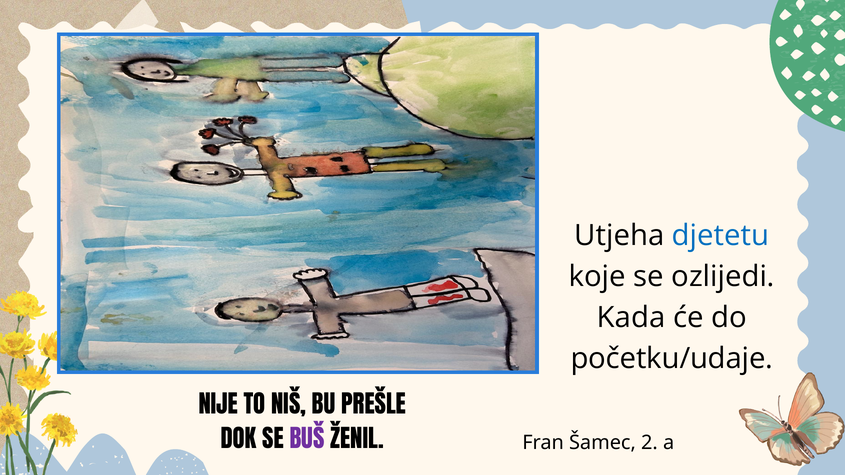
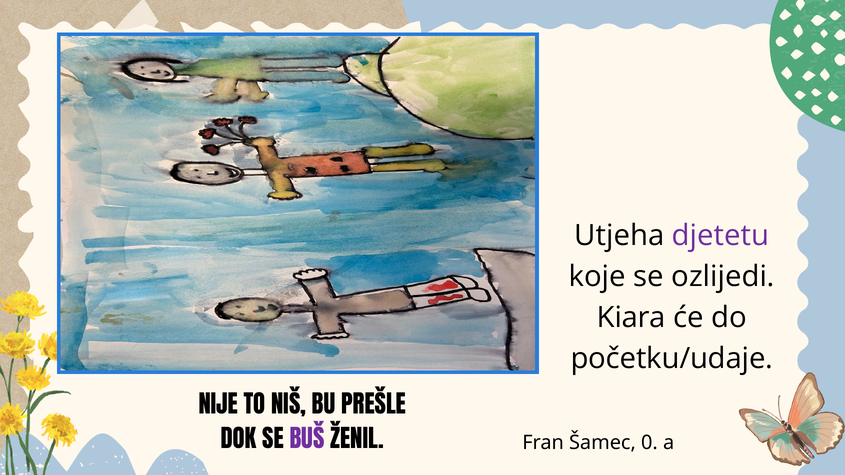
djetetu colour: blue -> purple
Kada: Kada -> Kiara
2: 2 -> 0
